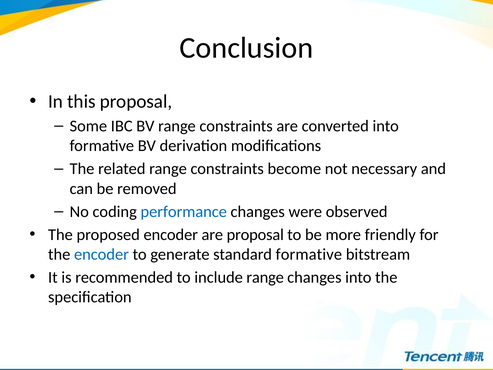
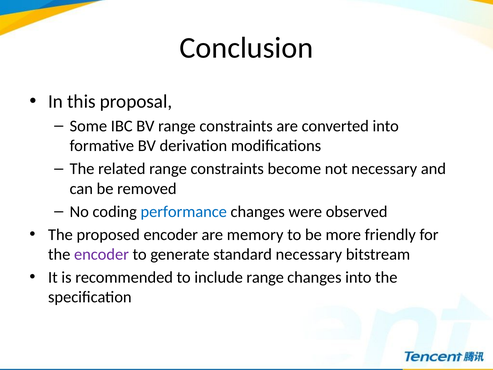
are proposal: proposal -> memory
encoder at (101, 254) colour: blue -> purple
standard formative: formative -> necessary
